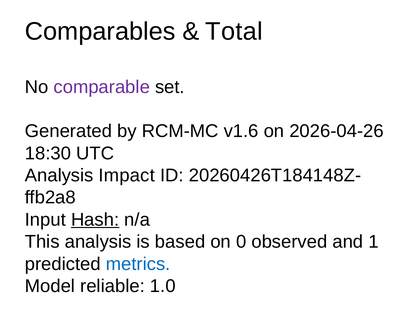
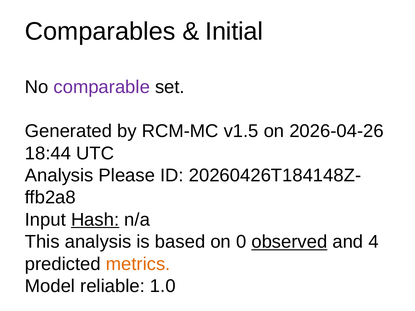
Total: Total -> Initial
v1.6: v1.6 -> v1.5
18:30: 18:30 -> 18:44
Impact: Impact -> Please
observed underline: none -> present
1: 1 -> 4
metrics colour: blue -> orange
